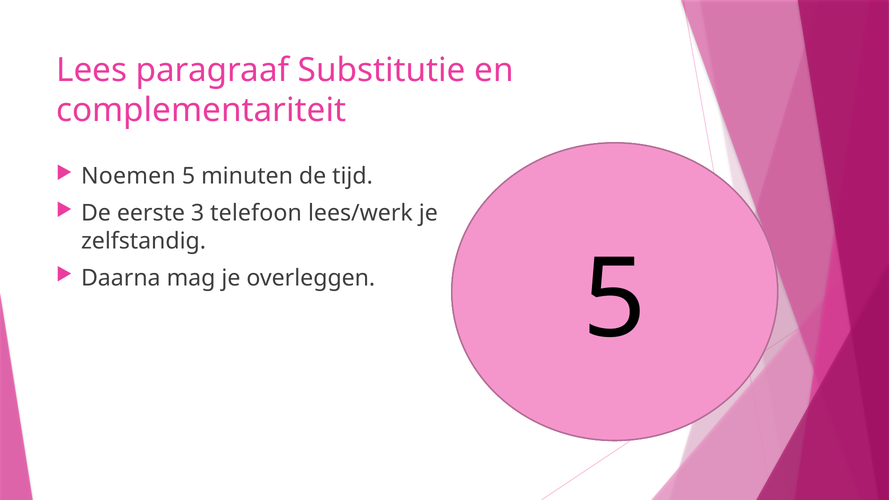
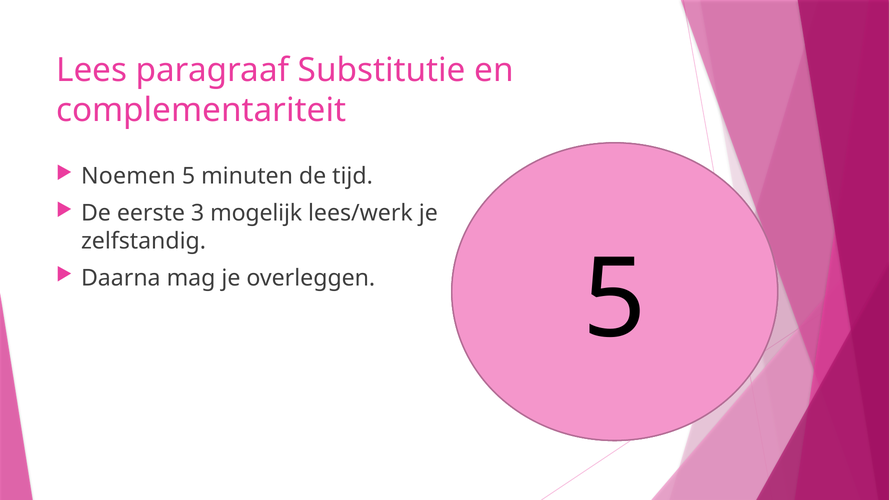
telefoon: telefoon -> mogelijk
